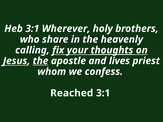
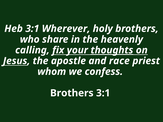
the at (41, 61) underline: present -> none
lives: lives -> race
Reached at (72, 93): Reached -> Brothers
